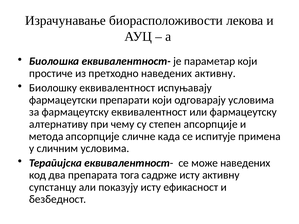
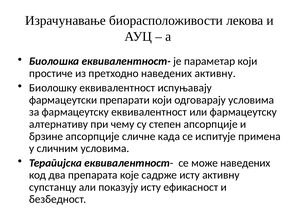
метода: метода -> брзине
тога: тога -> које
